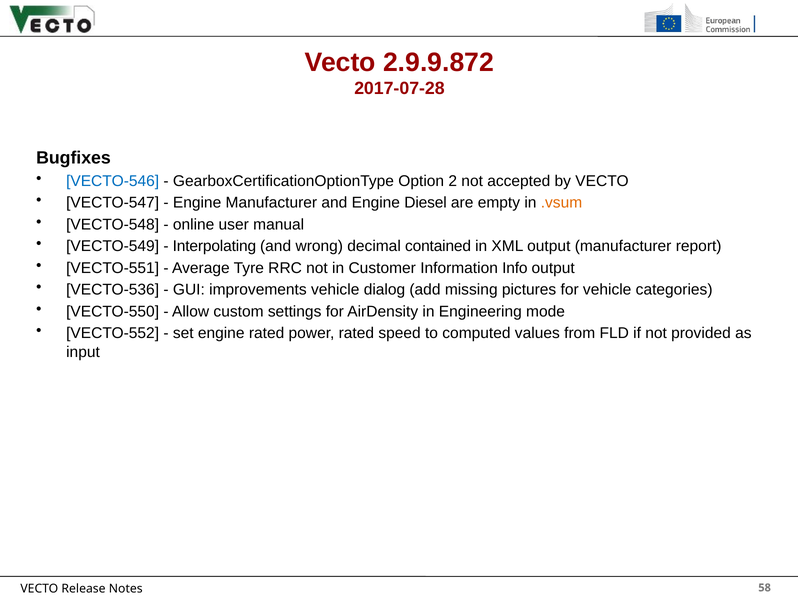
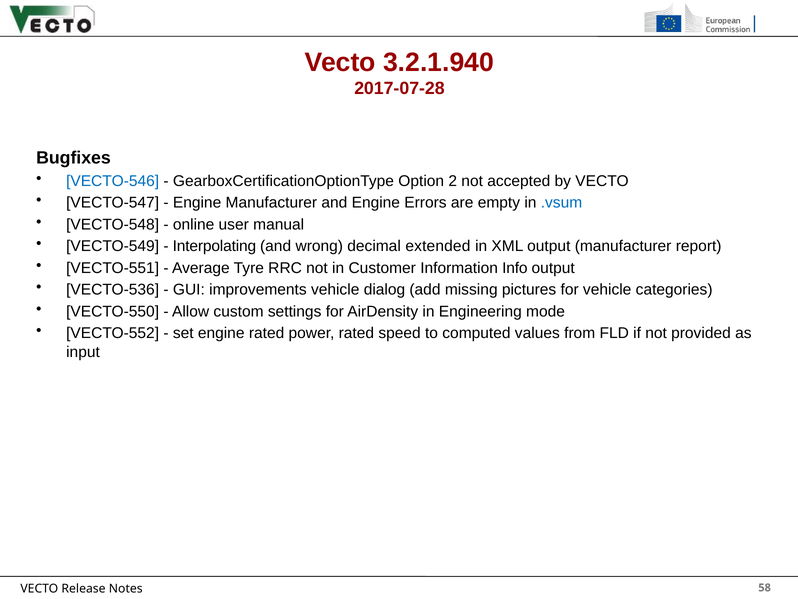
2.9.9.872: 2.9.9.872 -> 3.2.1.940
Diesel: Diesel -> Errors
.vsum colour: orange -> blue
contained: contained -> extended
